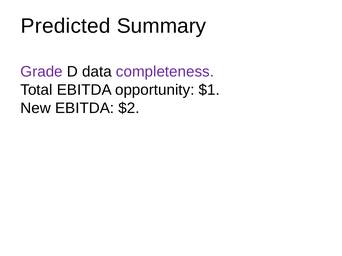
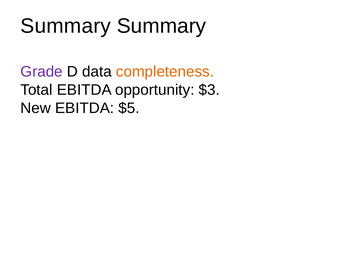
Predicted at (66, 26): Predicted -> Summary
completeness colour: purple -> orange
$1: $1 -> $3
$2: $2 -> $5
